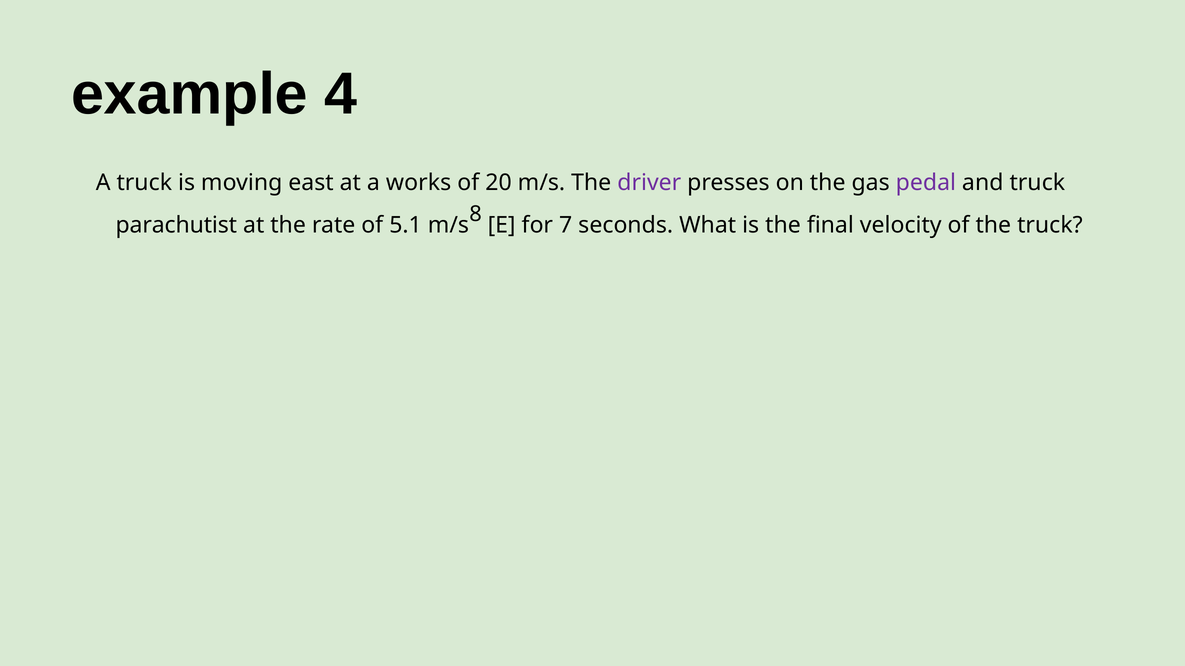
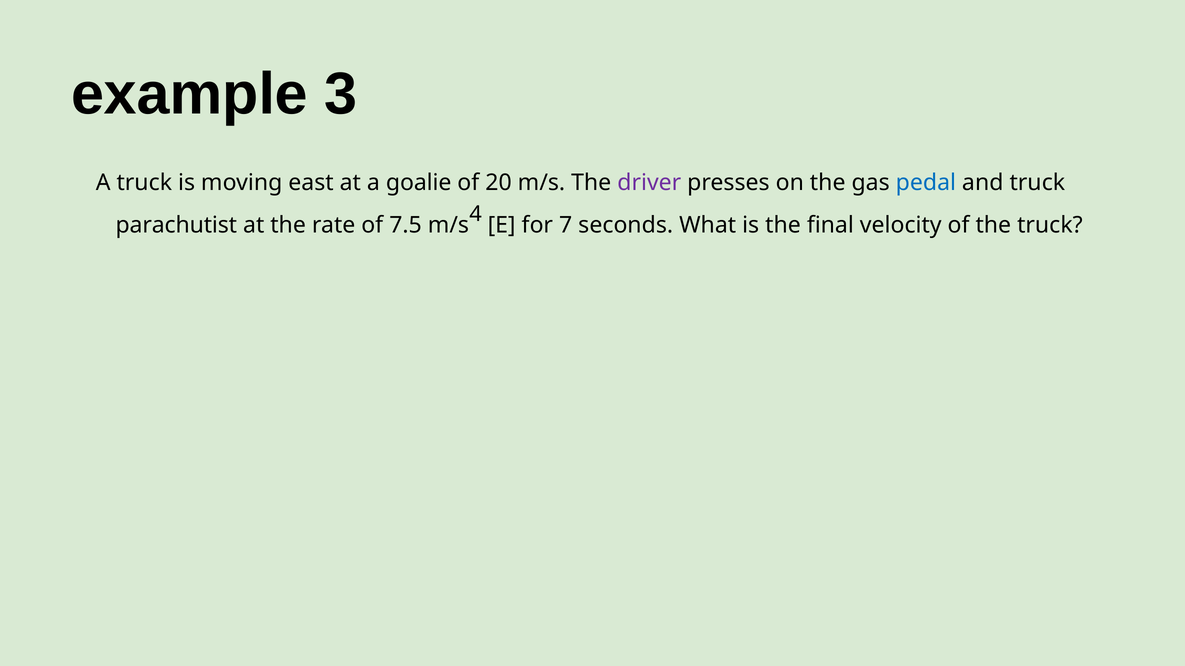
4: 4 -> 3
works: works -> goalie
pedal colour: purple -> blue
5.1: 5.1 -> 7.5
8: 8 -> 4
